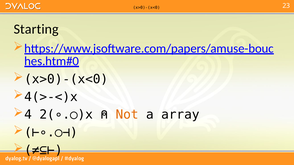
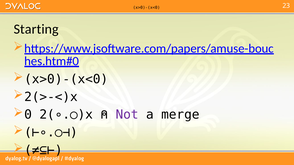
4(>-<)x: 4(>-<)x -> 2(>-<)x
4: 4 -> 0
Not colour: orange -> purple
array: array -> merge
